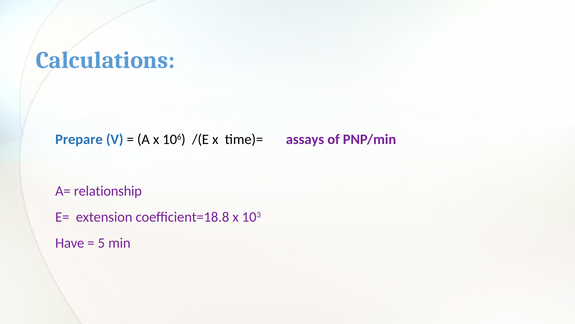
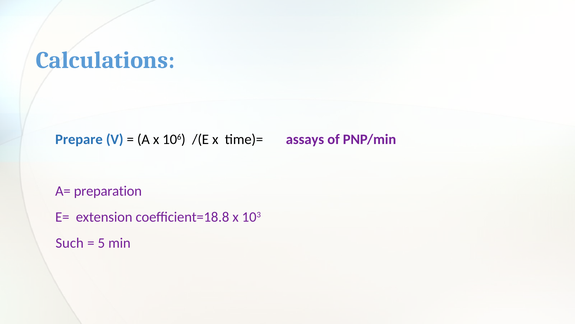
relationship: relationship -> preparation
Have: Have -> Such
